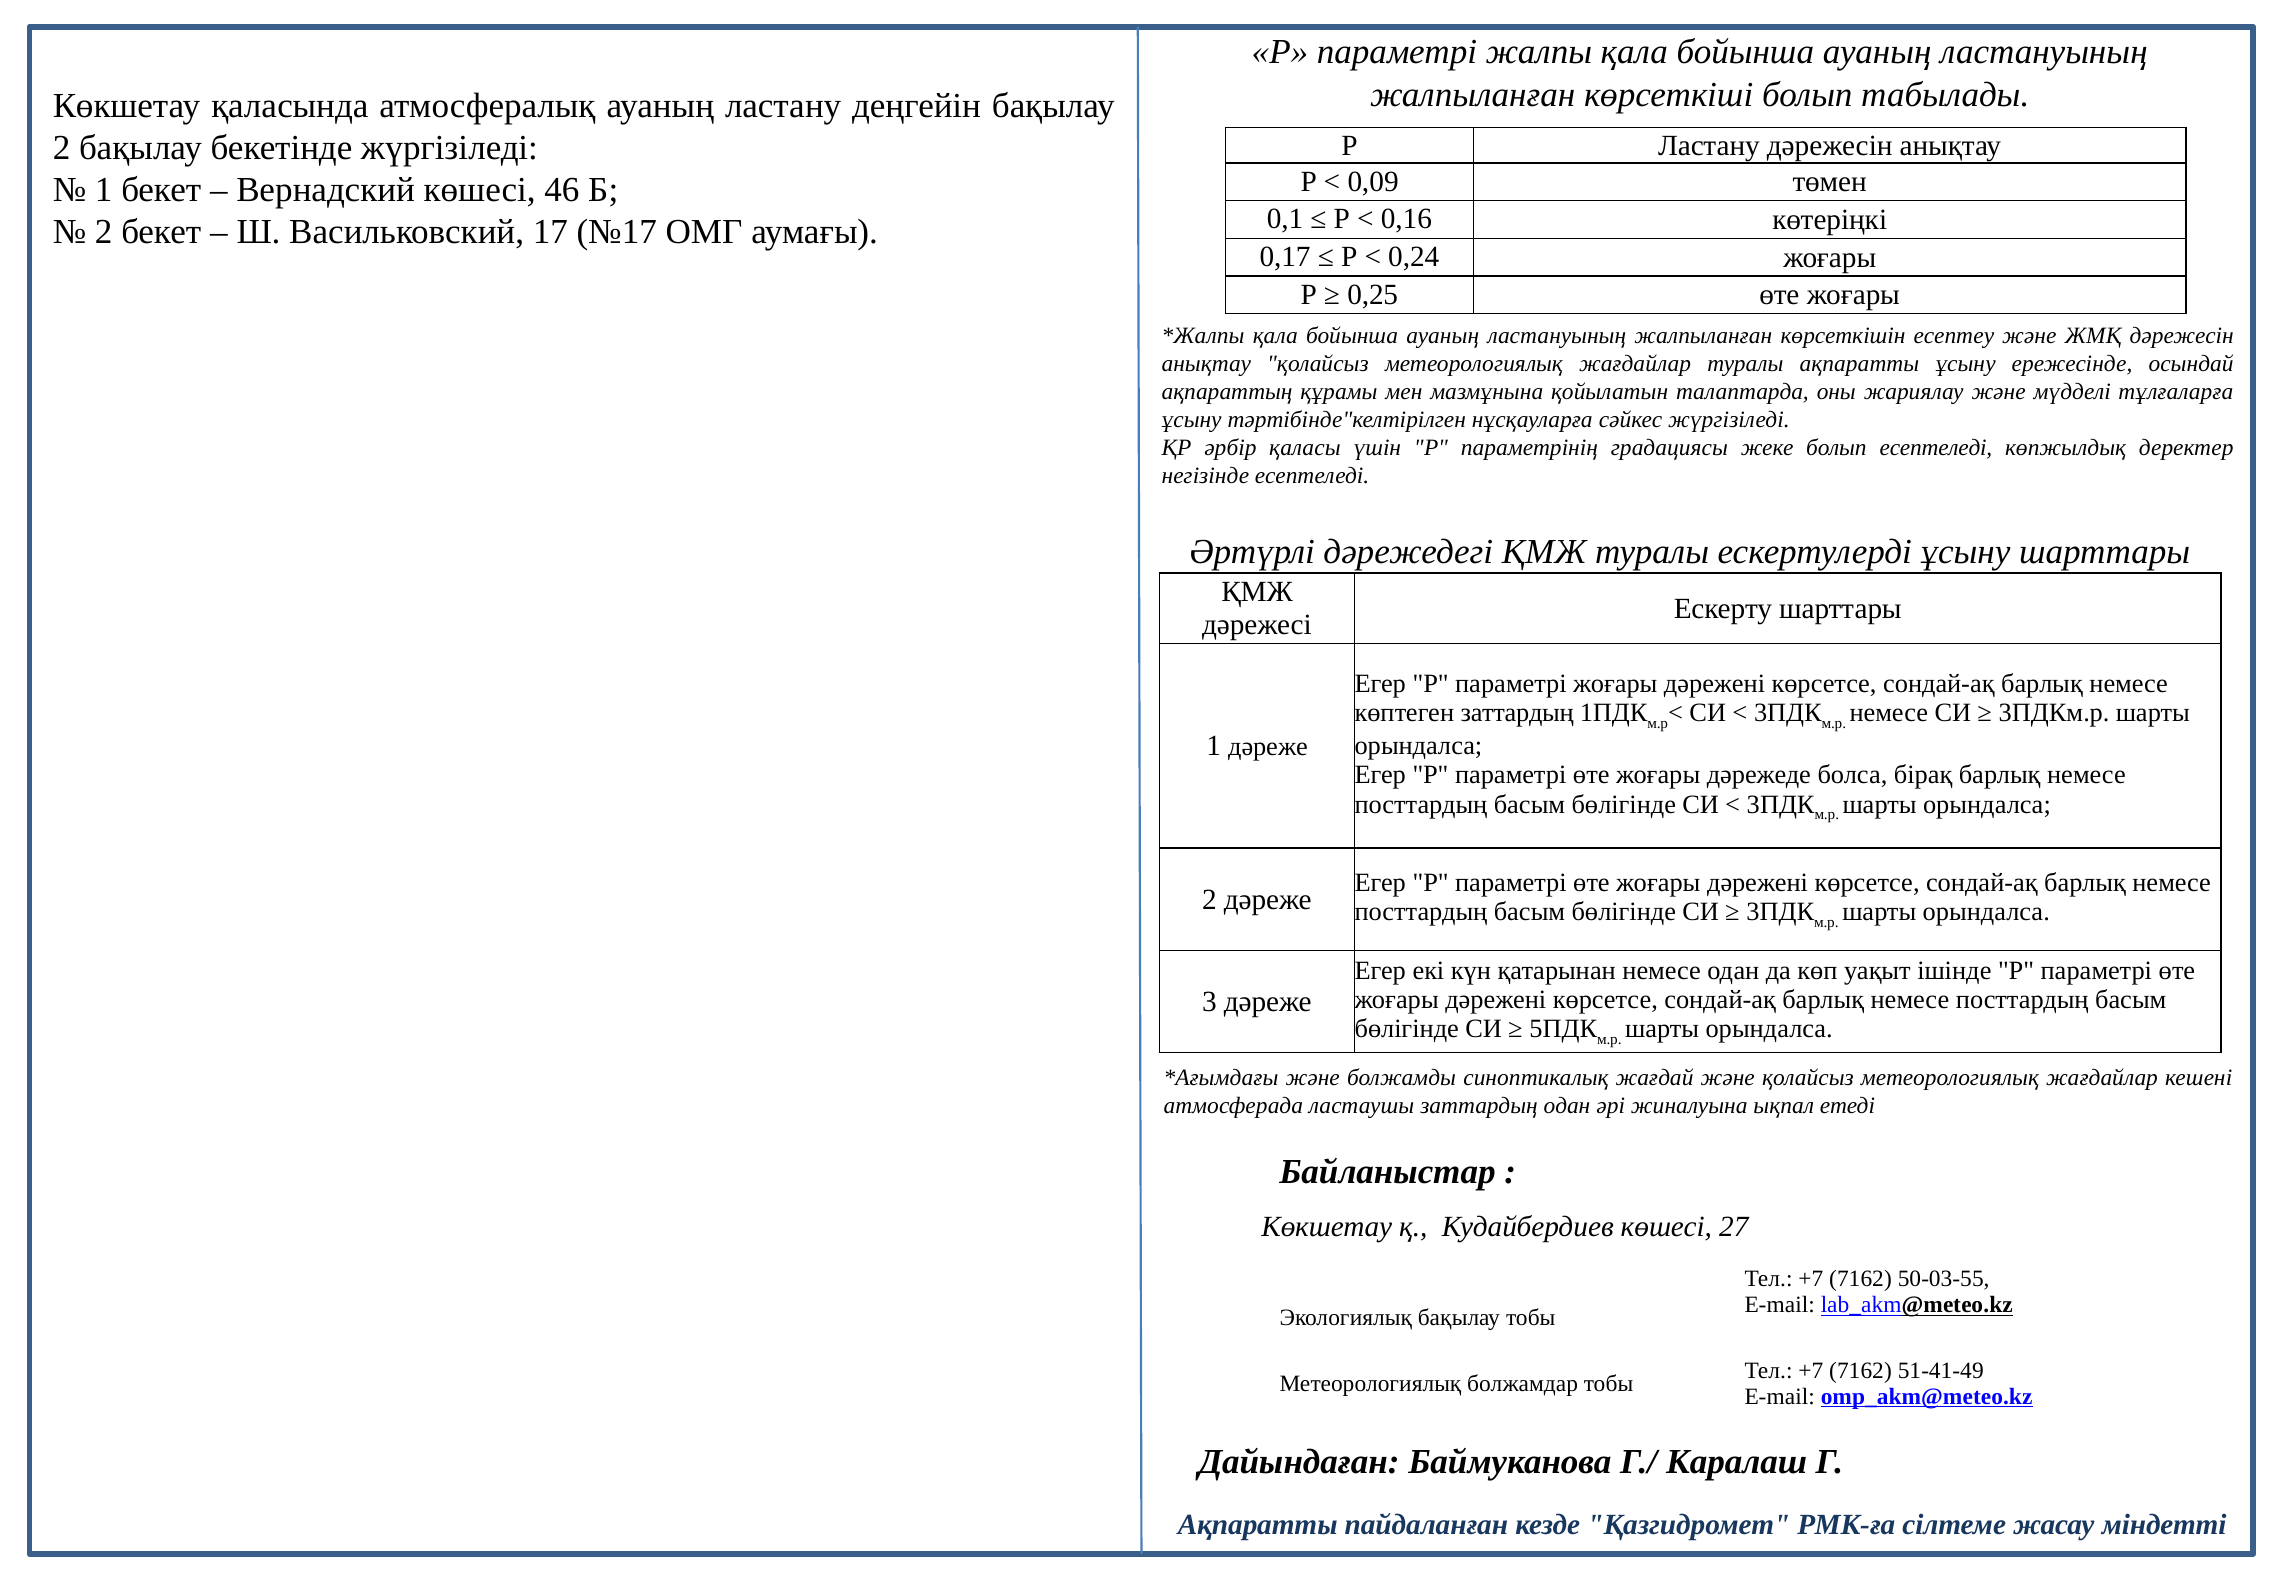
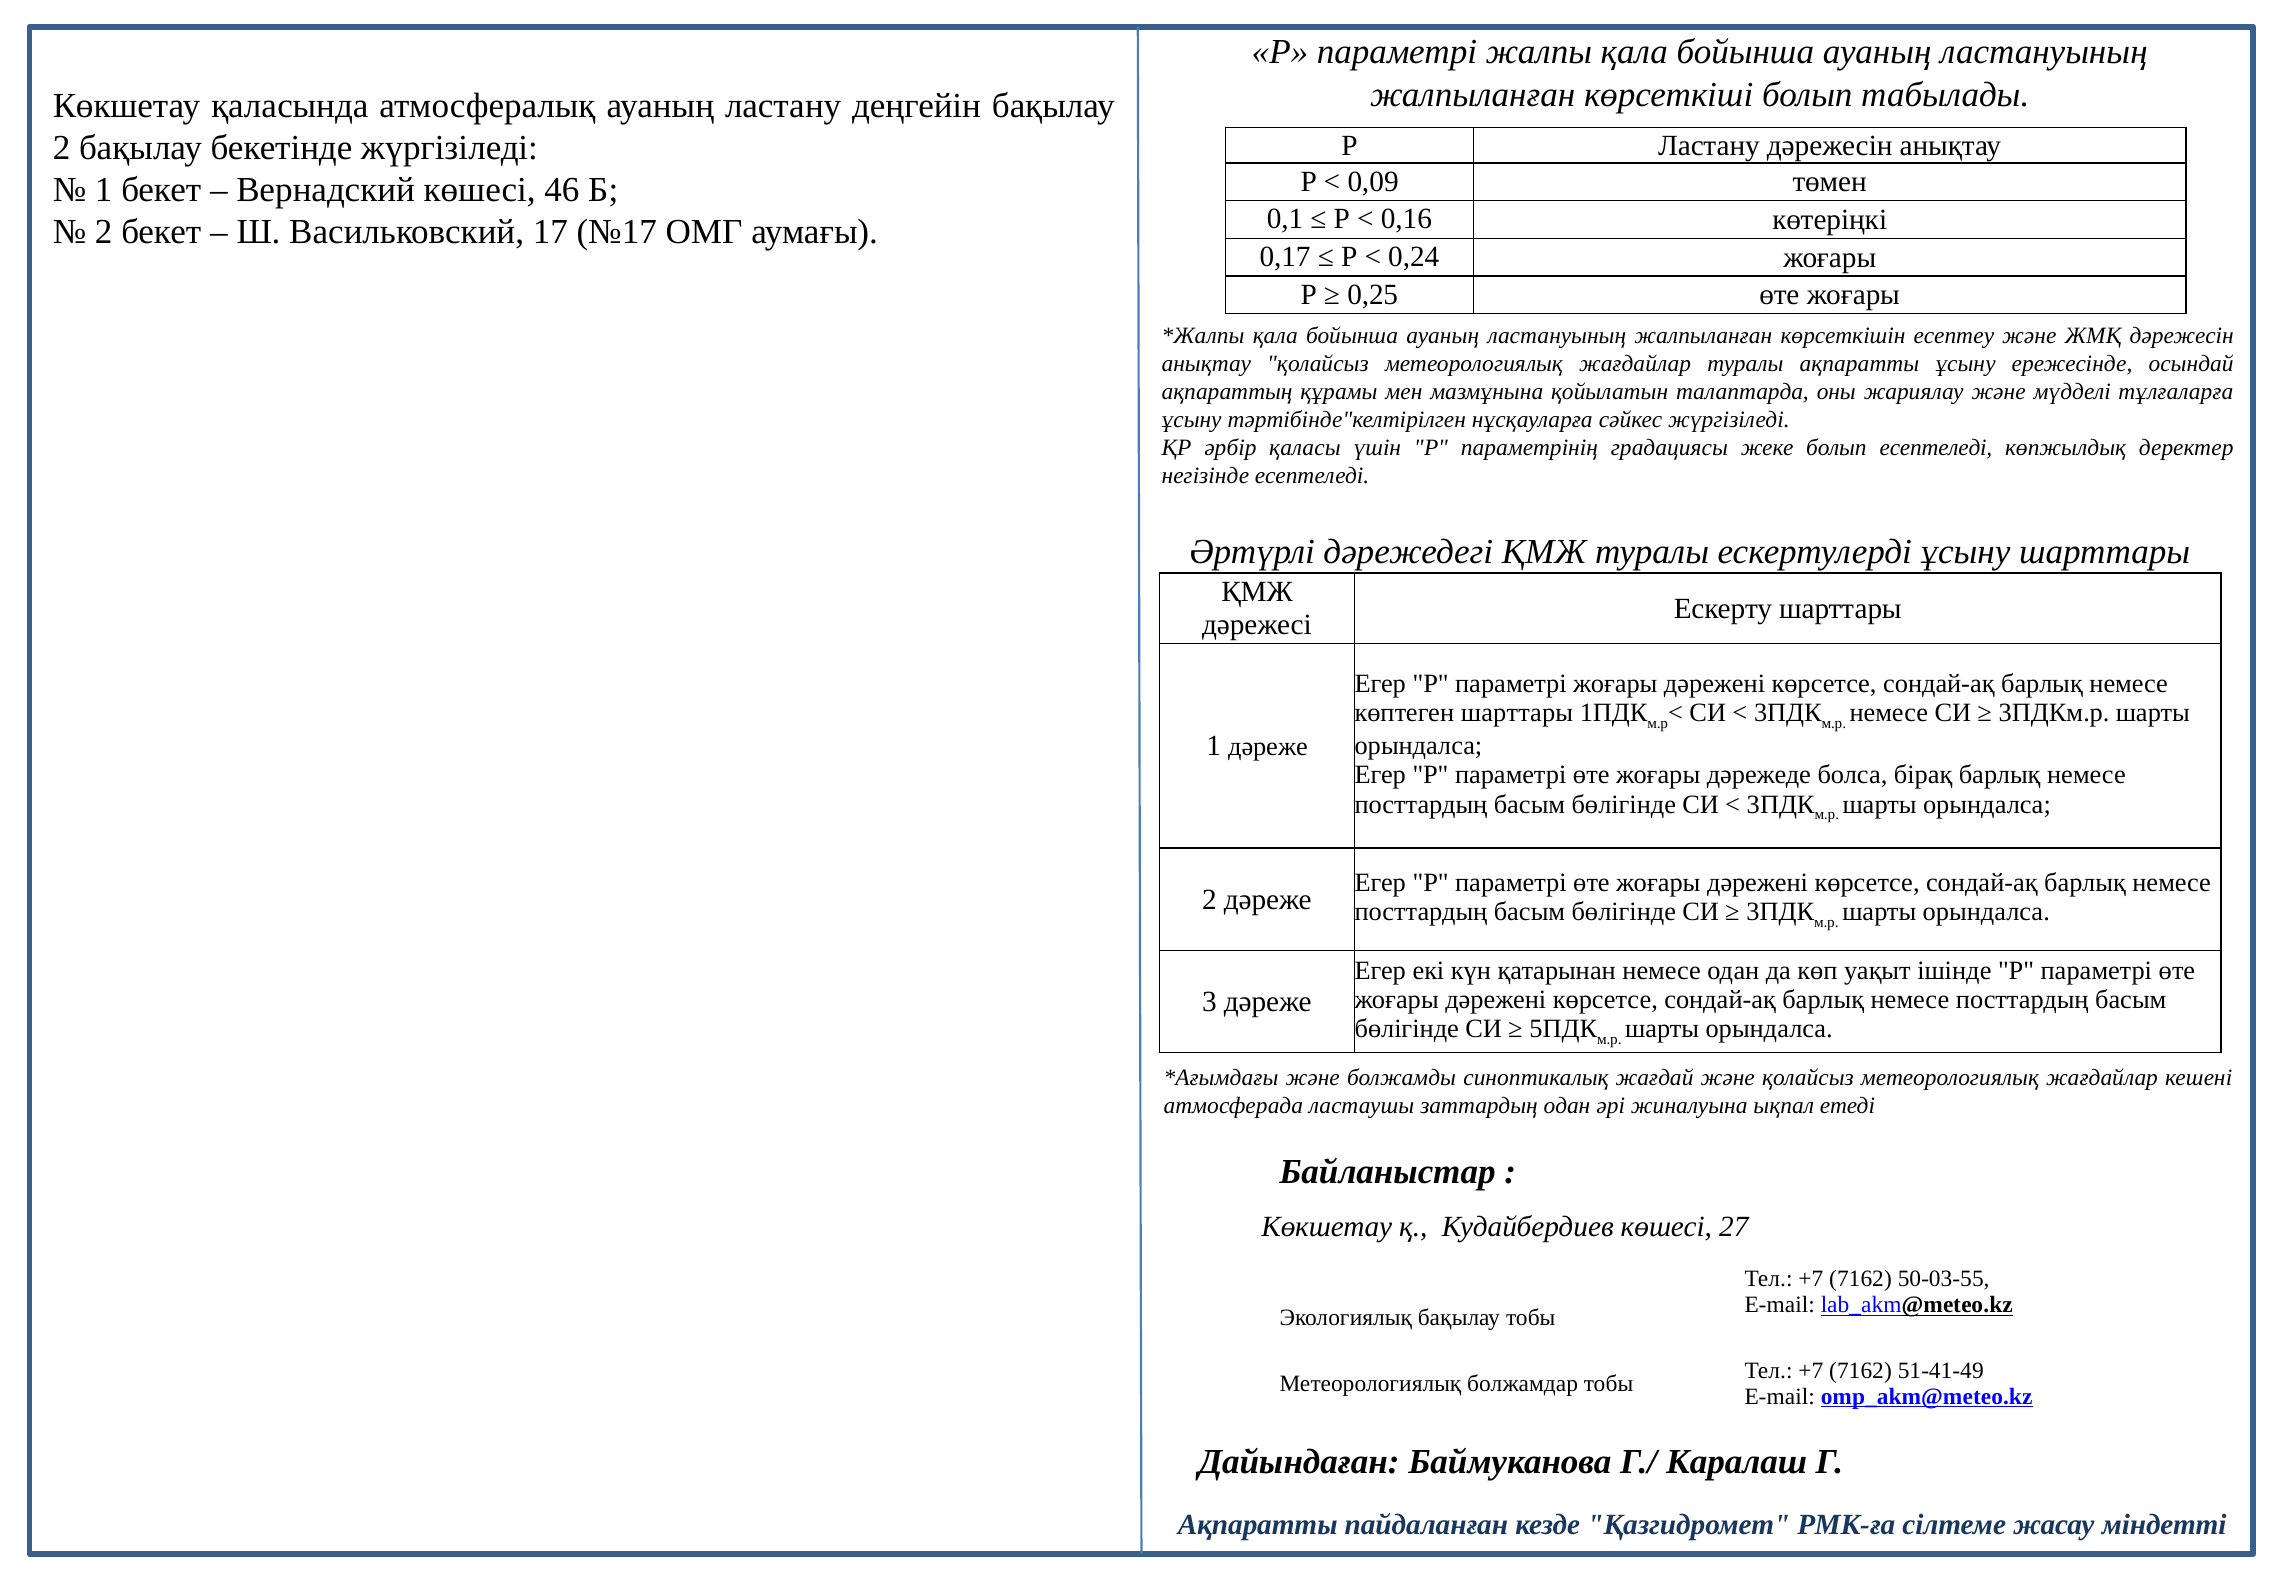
көптеген заттардың: заттардың -> шарттары
